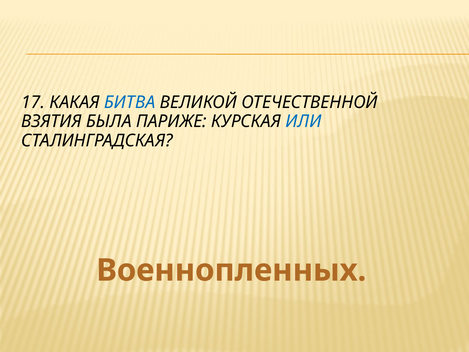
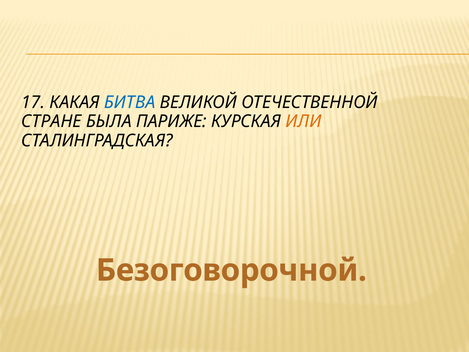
ВЗЯТИЯ: ВЗЯТИЯ -> СТРАНЕ
ИЛИ colour: blue -> orange
Военнопленных: Военнопленных -> Безоговорочной
